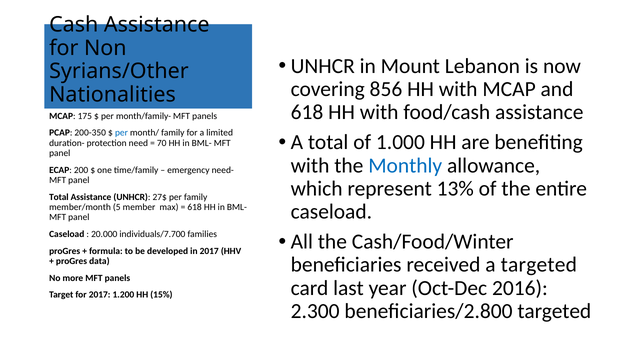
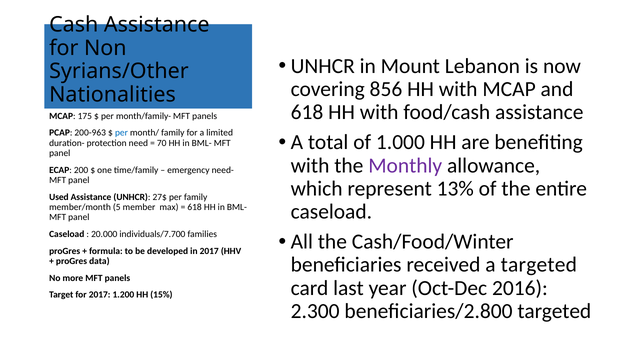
200-350: 200-350 -> 200-963
Monthly colour: blue -> purple
Total at (59, 197): Total -> Used
